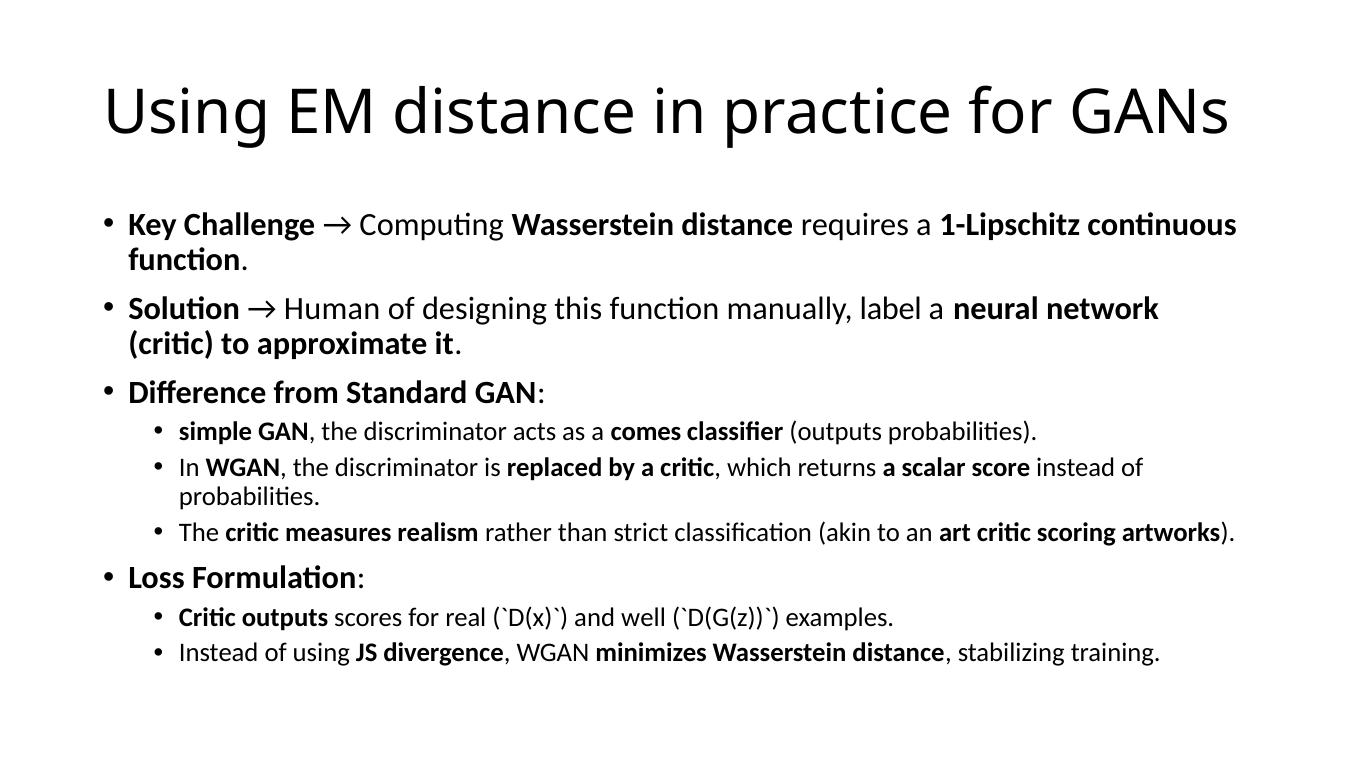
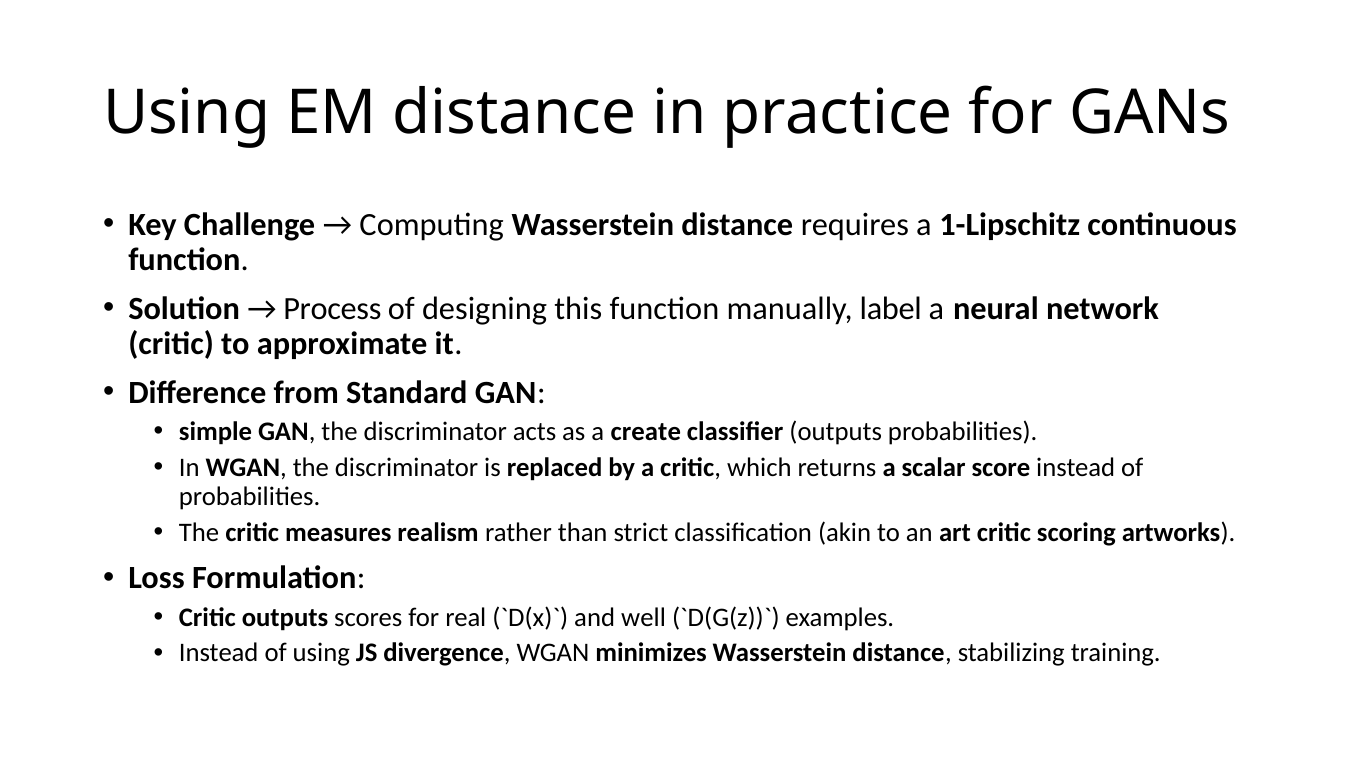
Human: Human -> Process
comes: comes -> create
